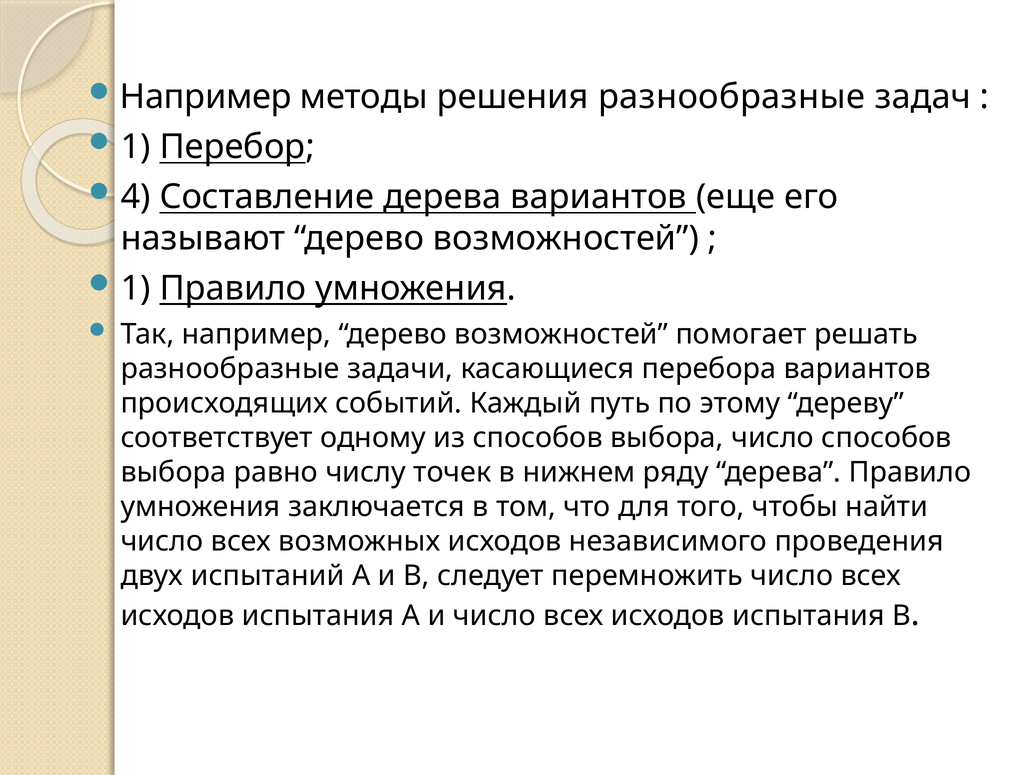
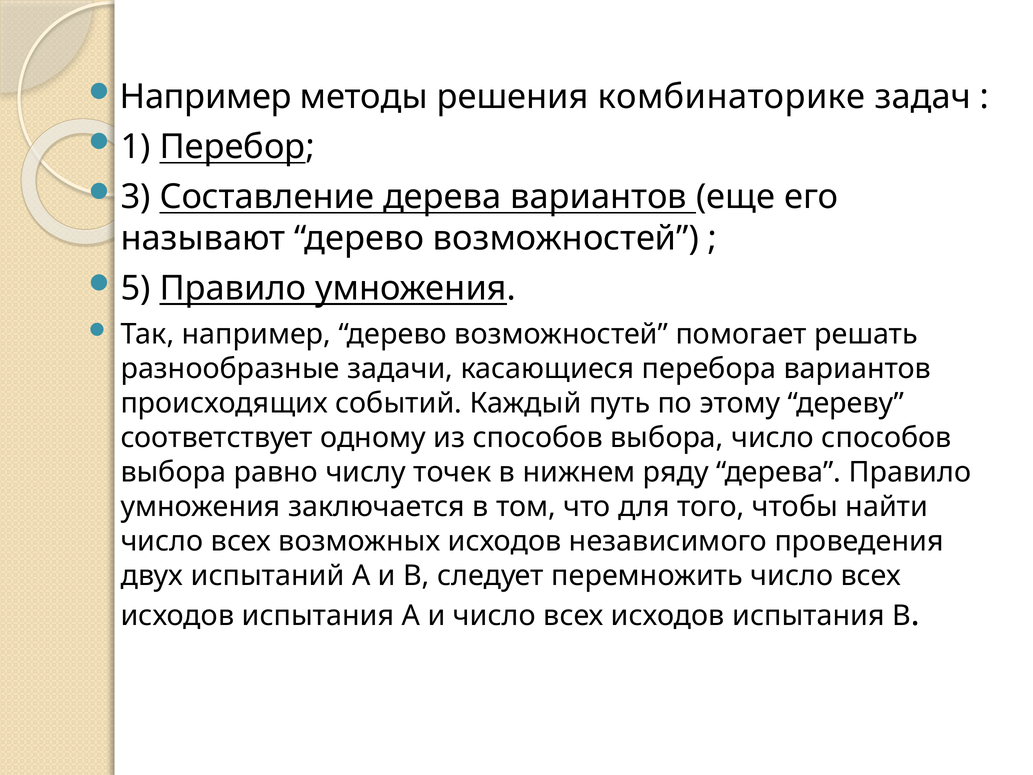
решения разнообразные: разнообразные -> комбинаторике
4: 4 -> 3
1 at (136, 288): 1 -> 5
